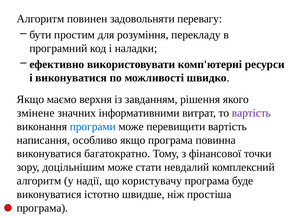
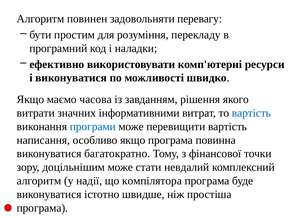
верхня: верхня -> часова
змінене: змінене -> витрати
вартість at (251, 113) colour: purple -> blue
користувачу: користувачу -> компілятора
